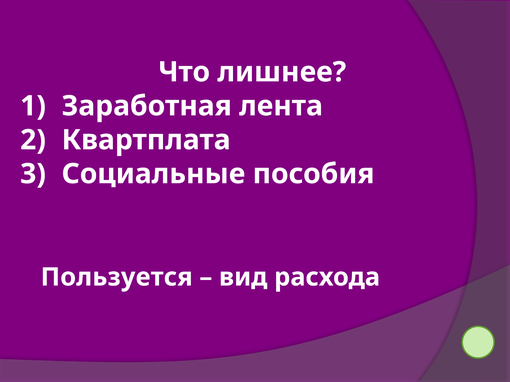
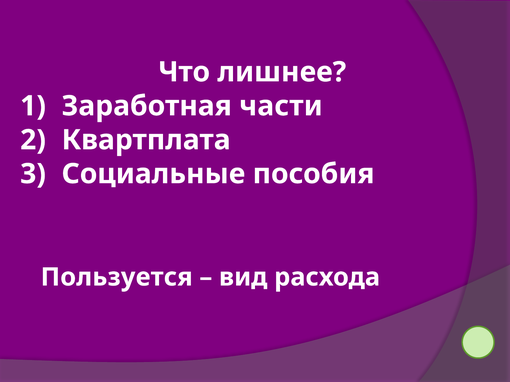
лента: лента -> части
